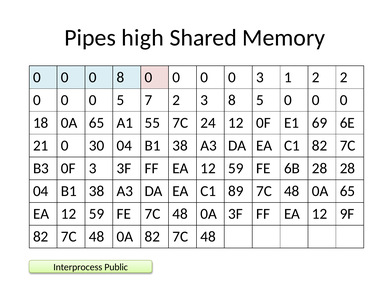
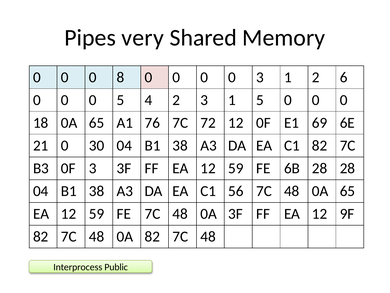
high: high -> very
2 2: 2 -> 6
7: 7 -> 4
2 3 8: 8 -> 1
55: 55 -> 76
24: 24 -> 72
89: 89 -> 56
